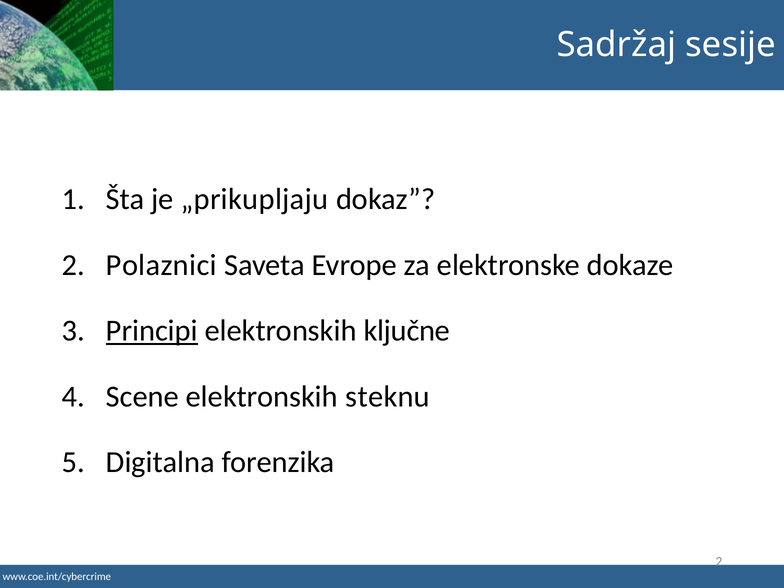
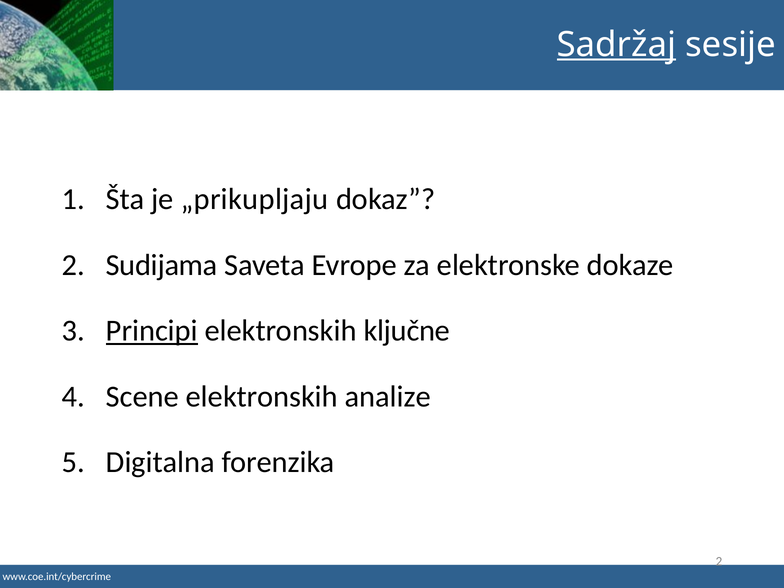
Sadržaj underline: none -> present
Polaznici: Polaznici -> Sudijama
steknu: steknu -> analize
